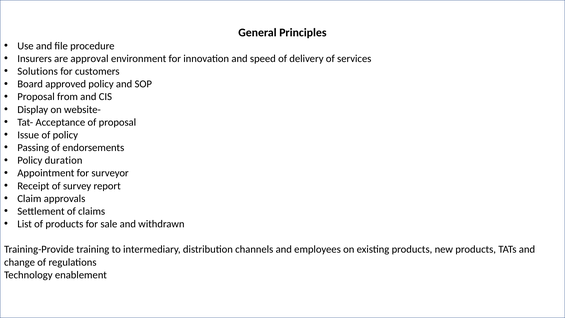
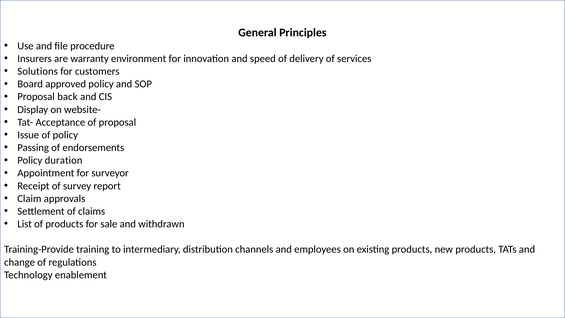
approval: approval -> warranty
from: from -> back
